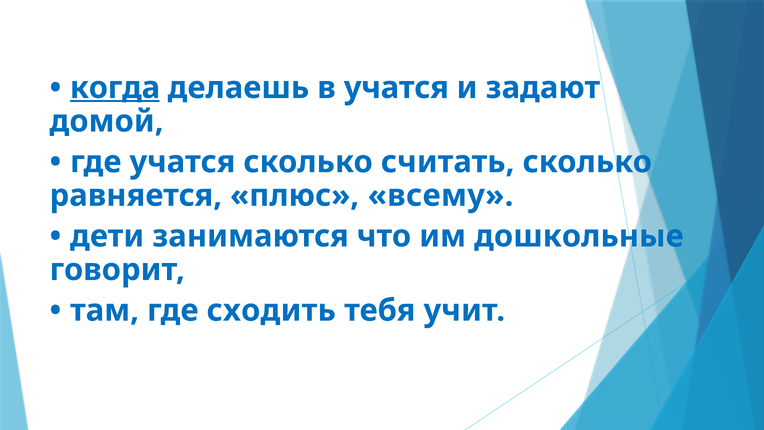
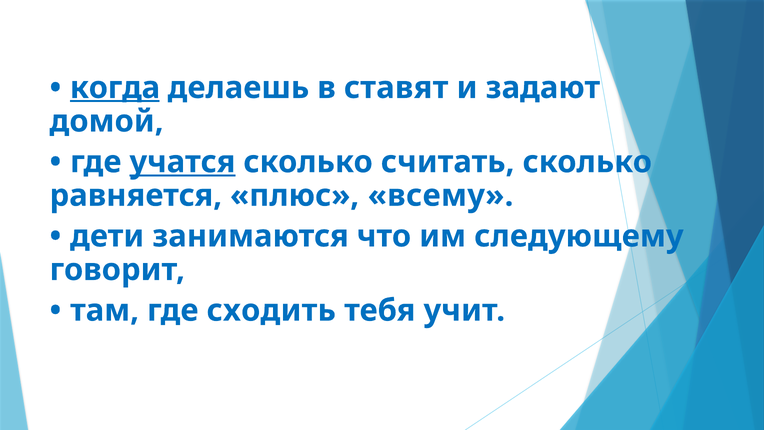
в учатся: учатся -> ставят
учатся at (182, 162) underline: none -> present
дошкольные: дошкольные -> следующему
